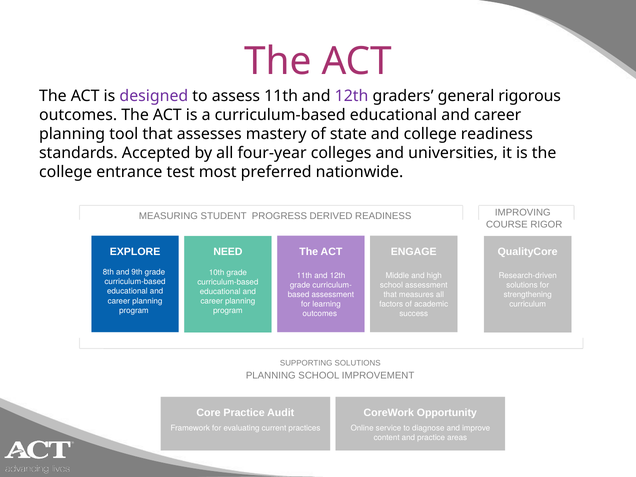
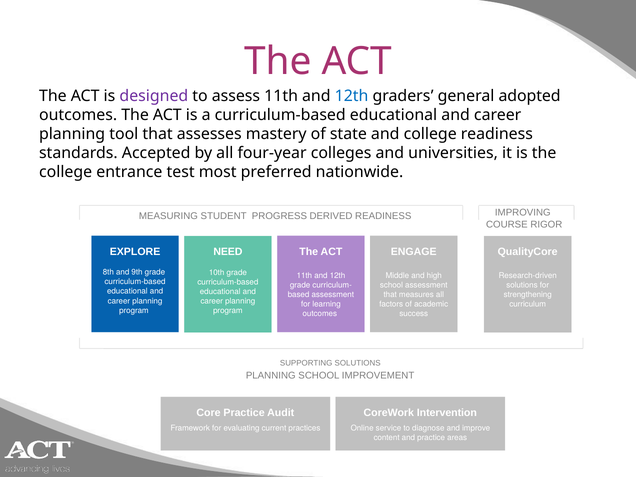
12th at (352, 96) colour: purple -> blue
rigorous: rigorous -> adopted
Opportunity: Opportunity -> Intervention
